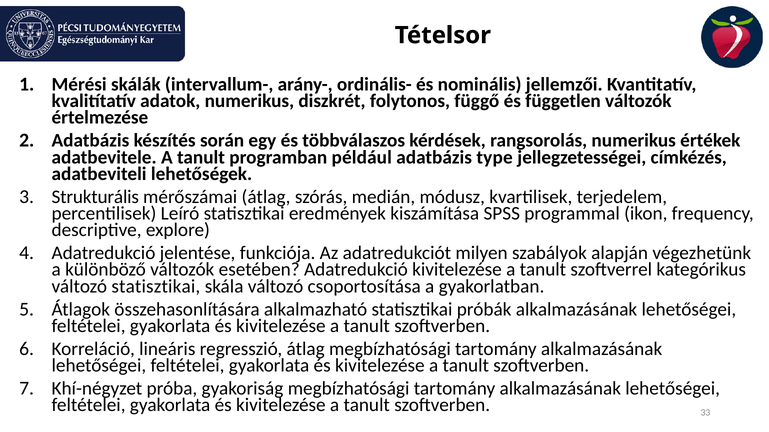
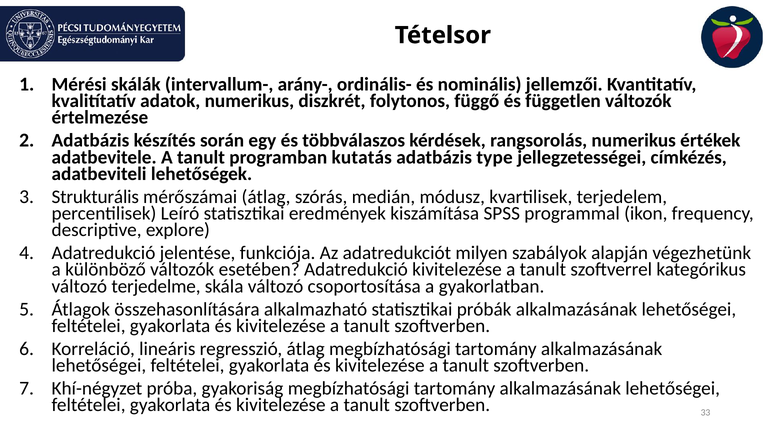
például: például -> kutatás
változó statisztikai: statisztikai -> terjedelme
